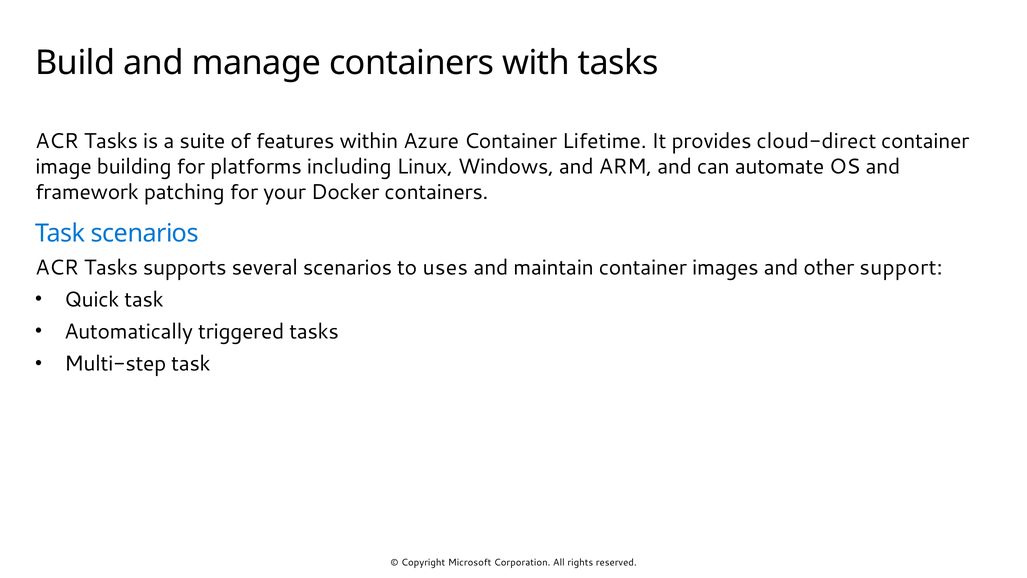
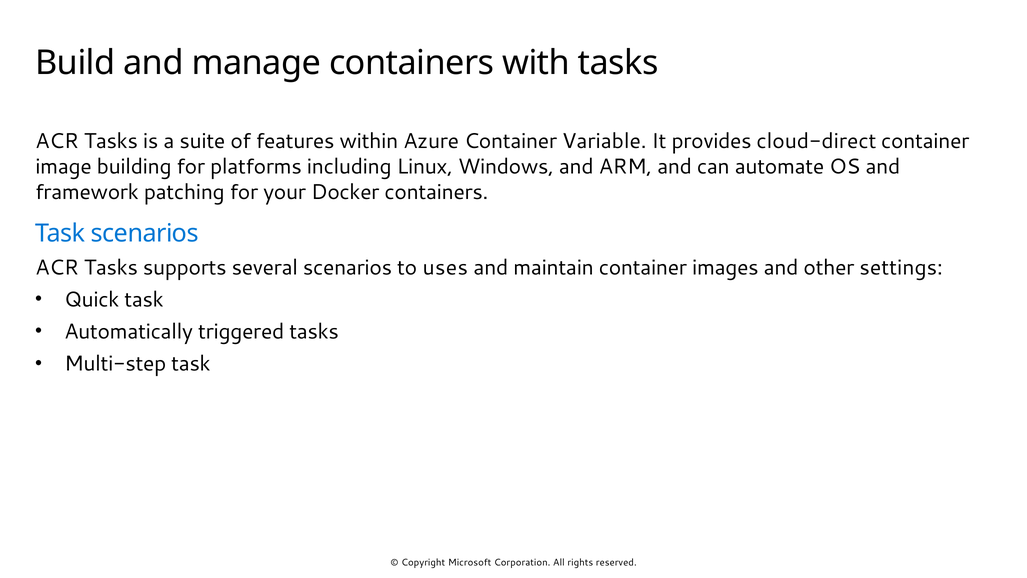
Lifetime: Lifetime -> Variable
support: support -> settings
